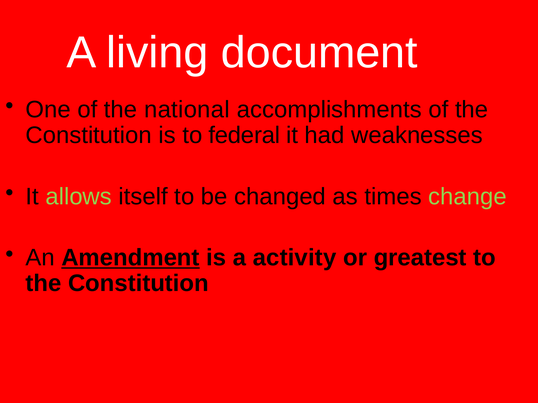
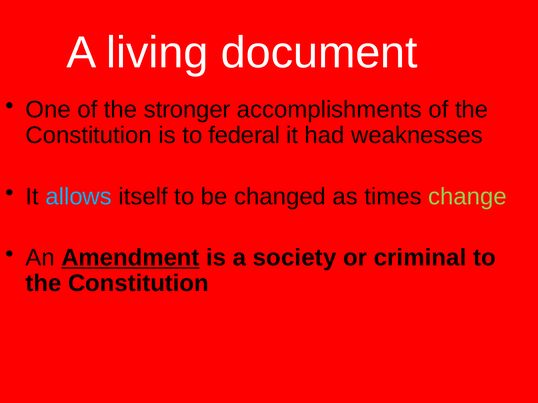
national: national -> stronger
allows colour: light green -> light blue
activity: activity -> society
greatest: greatest -> criminal
